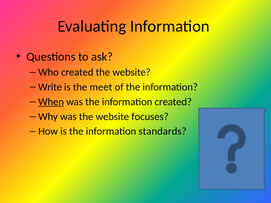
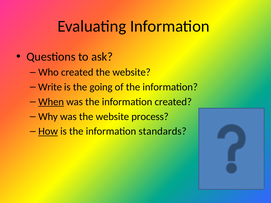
meet: meet -> going
focuses: focuses -> process
How underline: none -> present
